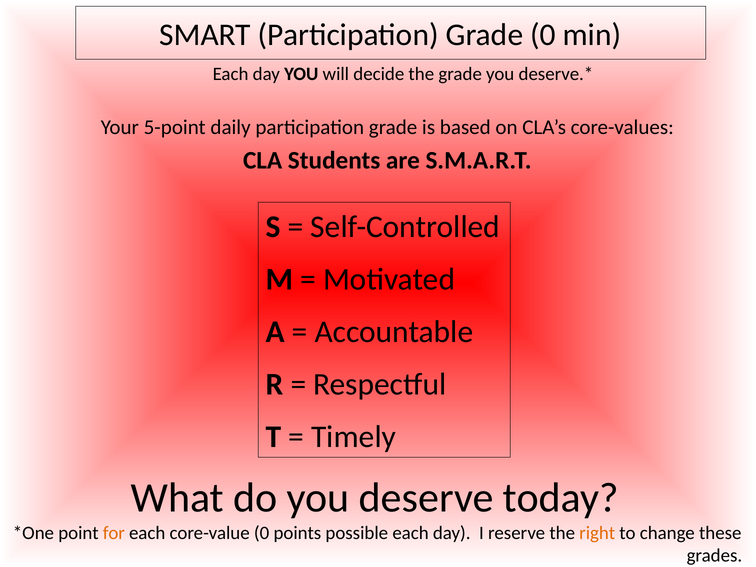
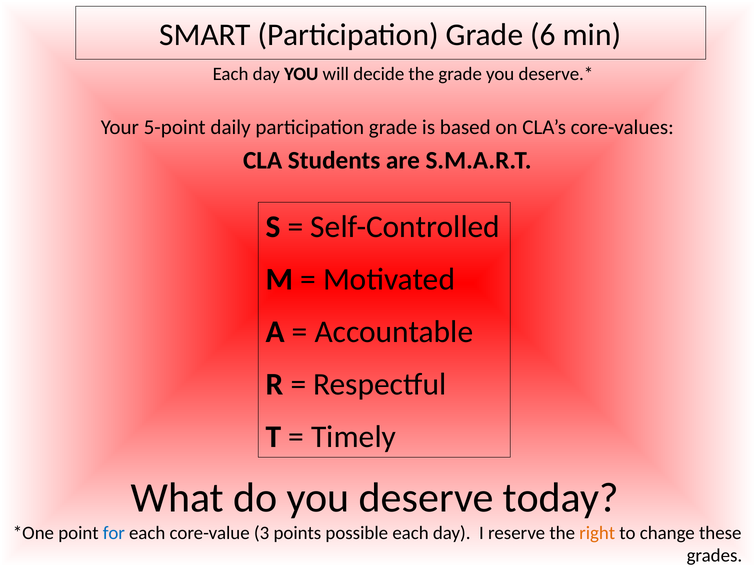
Grade 0: 0 -> 6
for colour: orange -> blue
core-value 0: 0 -> 3
